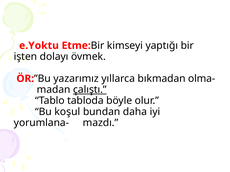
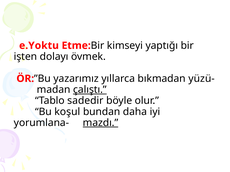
olma-: olma- -> yüzü-
tabloda: tabloda -> sadedir
mazdı underline: none -> present
